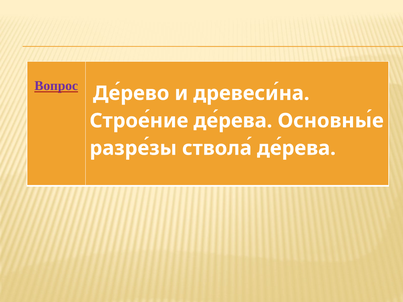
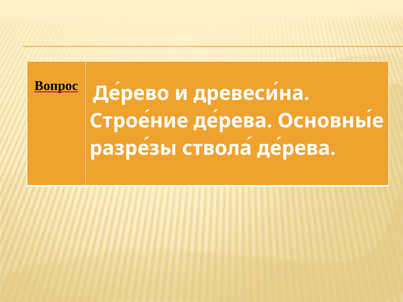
Вопрос colour: purple -> black
